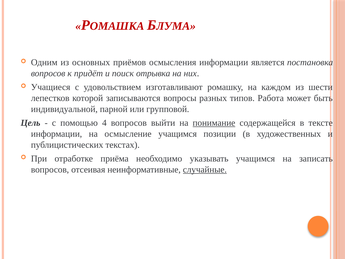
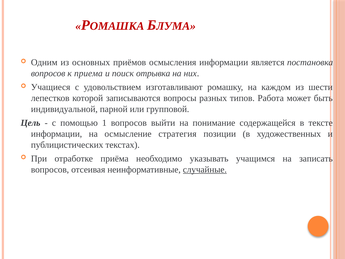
придёт: придёт -> приема
4: 4 -> 1
понимание underline: present -> none
осмысление учащимся: учащимся -> стратегия
